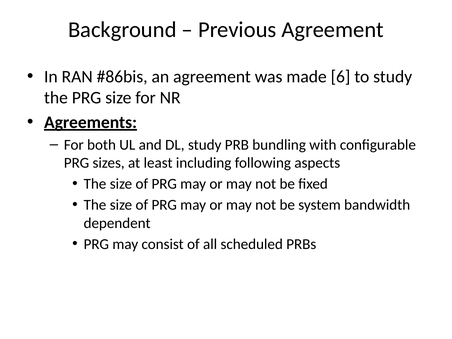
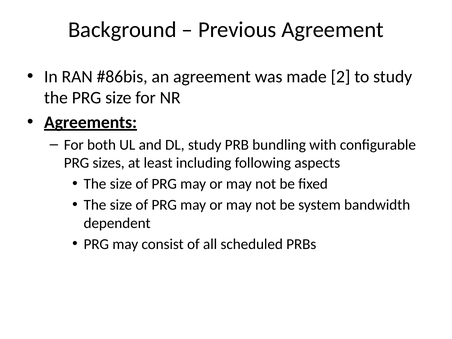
6: 6 -> 2
